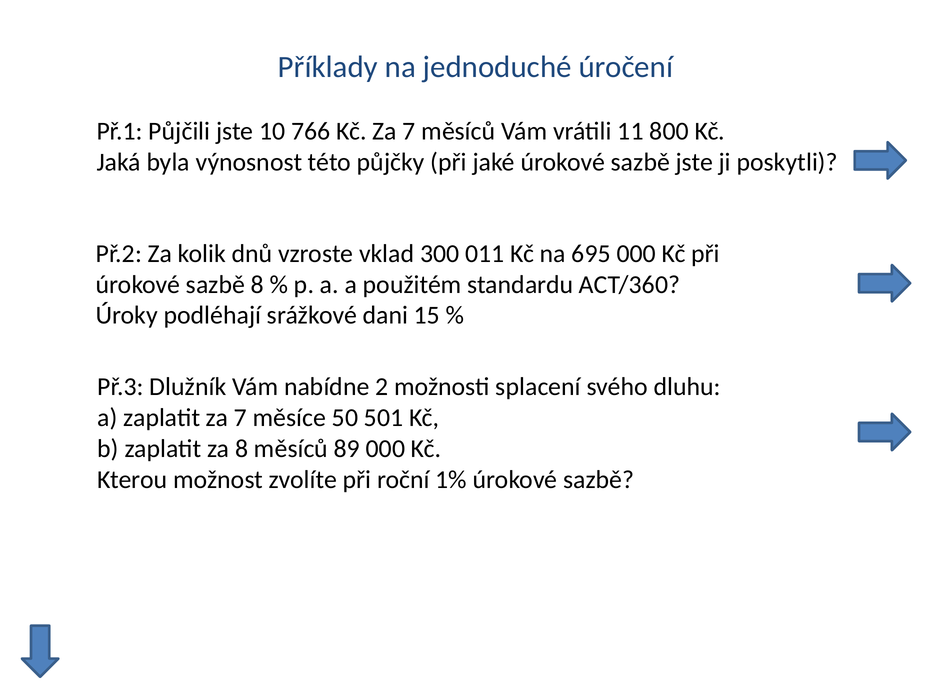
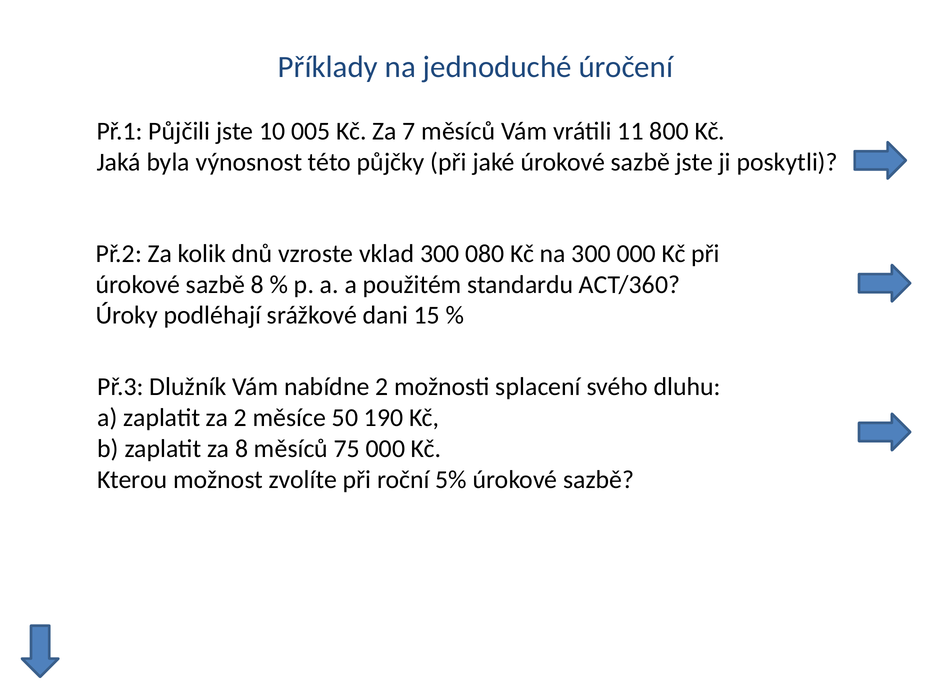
766: 766 -> 005
011: 011 -> 080
na 695: 695 -> 300
zaplatit za 7: 7 -> 2
501: 501 -> 190
89: 89 -> 75
1%: 1% -> 5%
